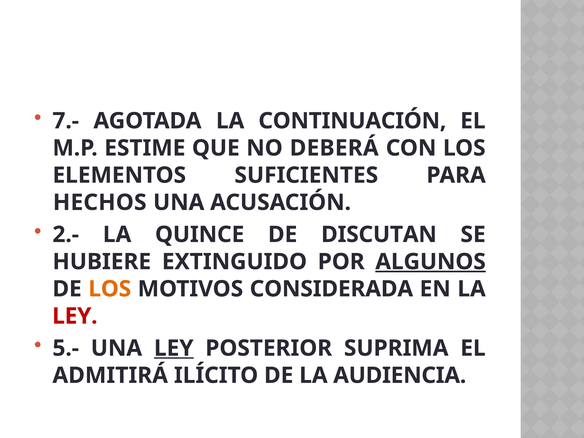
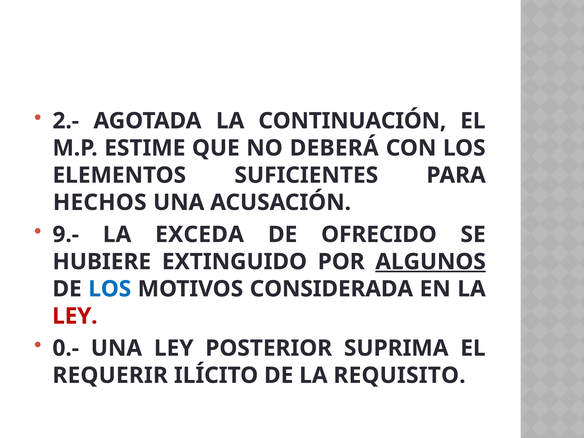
7.-: 7.- -> 2.-
2.-: 2.- -> 9.-
QUINCE: QUINCE -> EXCEDA
DISCUTAN: DISCUTAN -> OFRECIDO
LOS at (110, 289) colour: orange -> blue
5.-: 5.- -> 0.-
LEY at (174, 348) underline: present -> none
ADMITIRÁ: ADMITIRÁ -> REQUERIR
AUDIENCIA: AUDIENCIA -> REQUISITO
